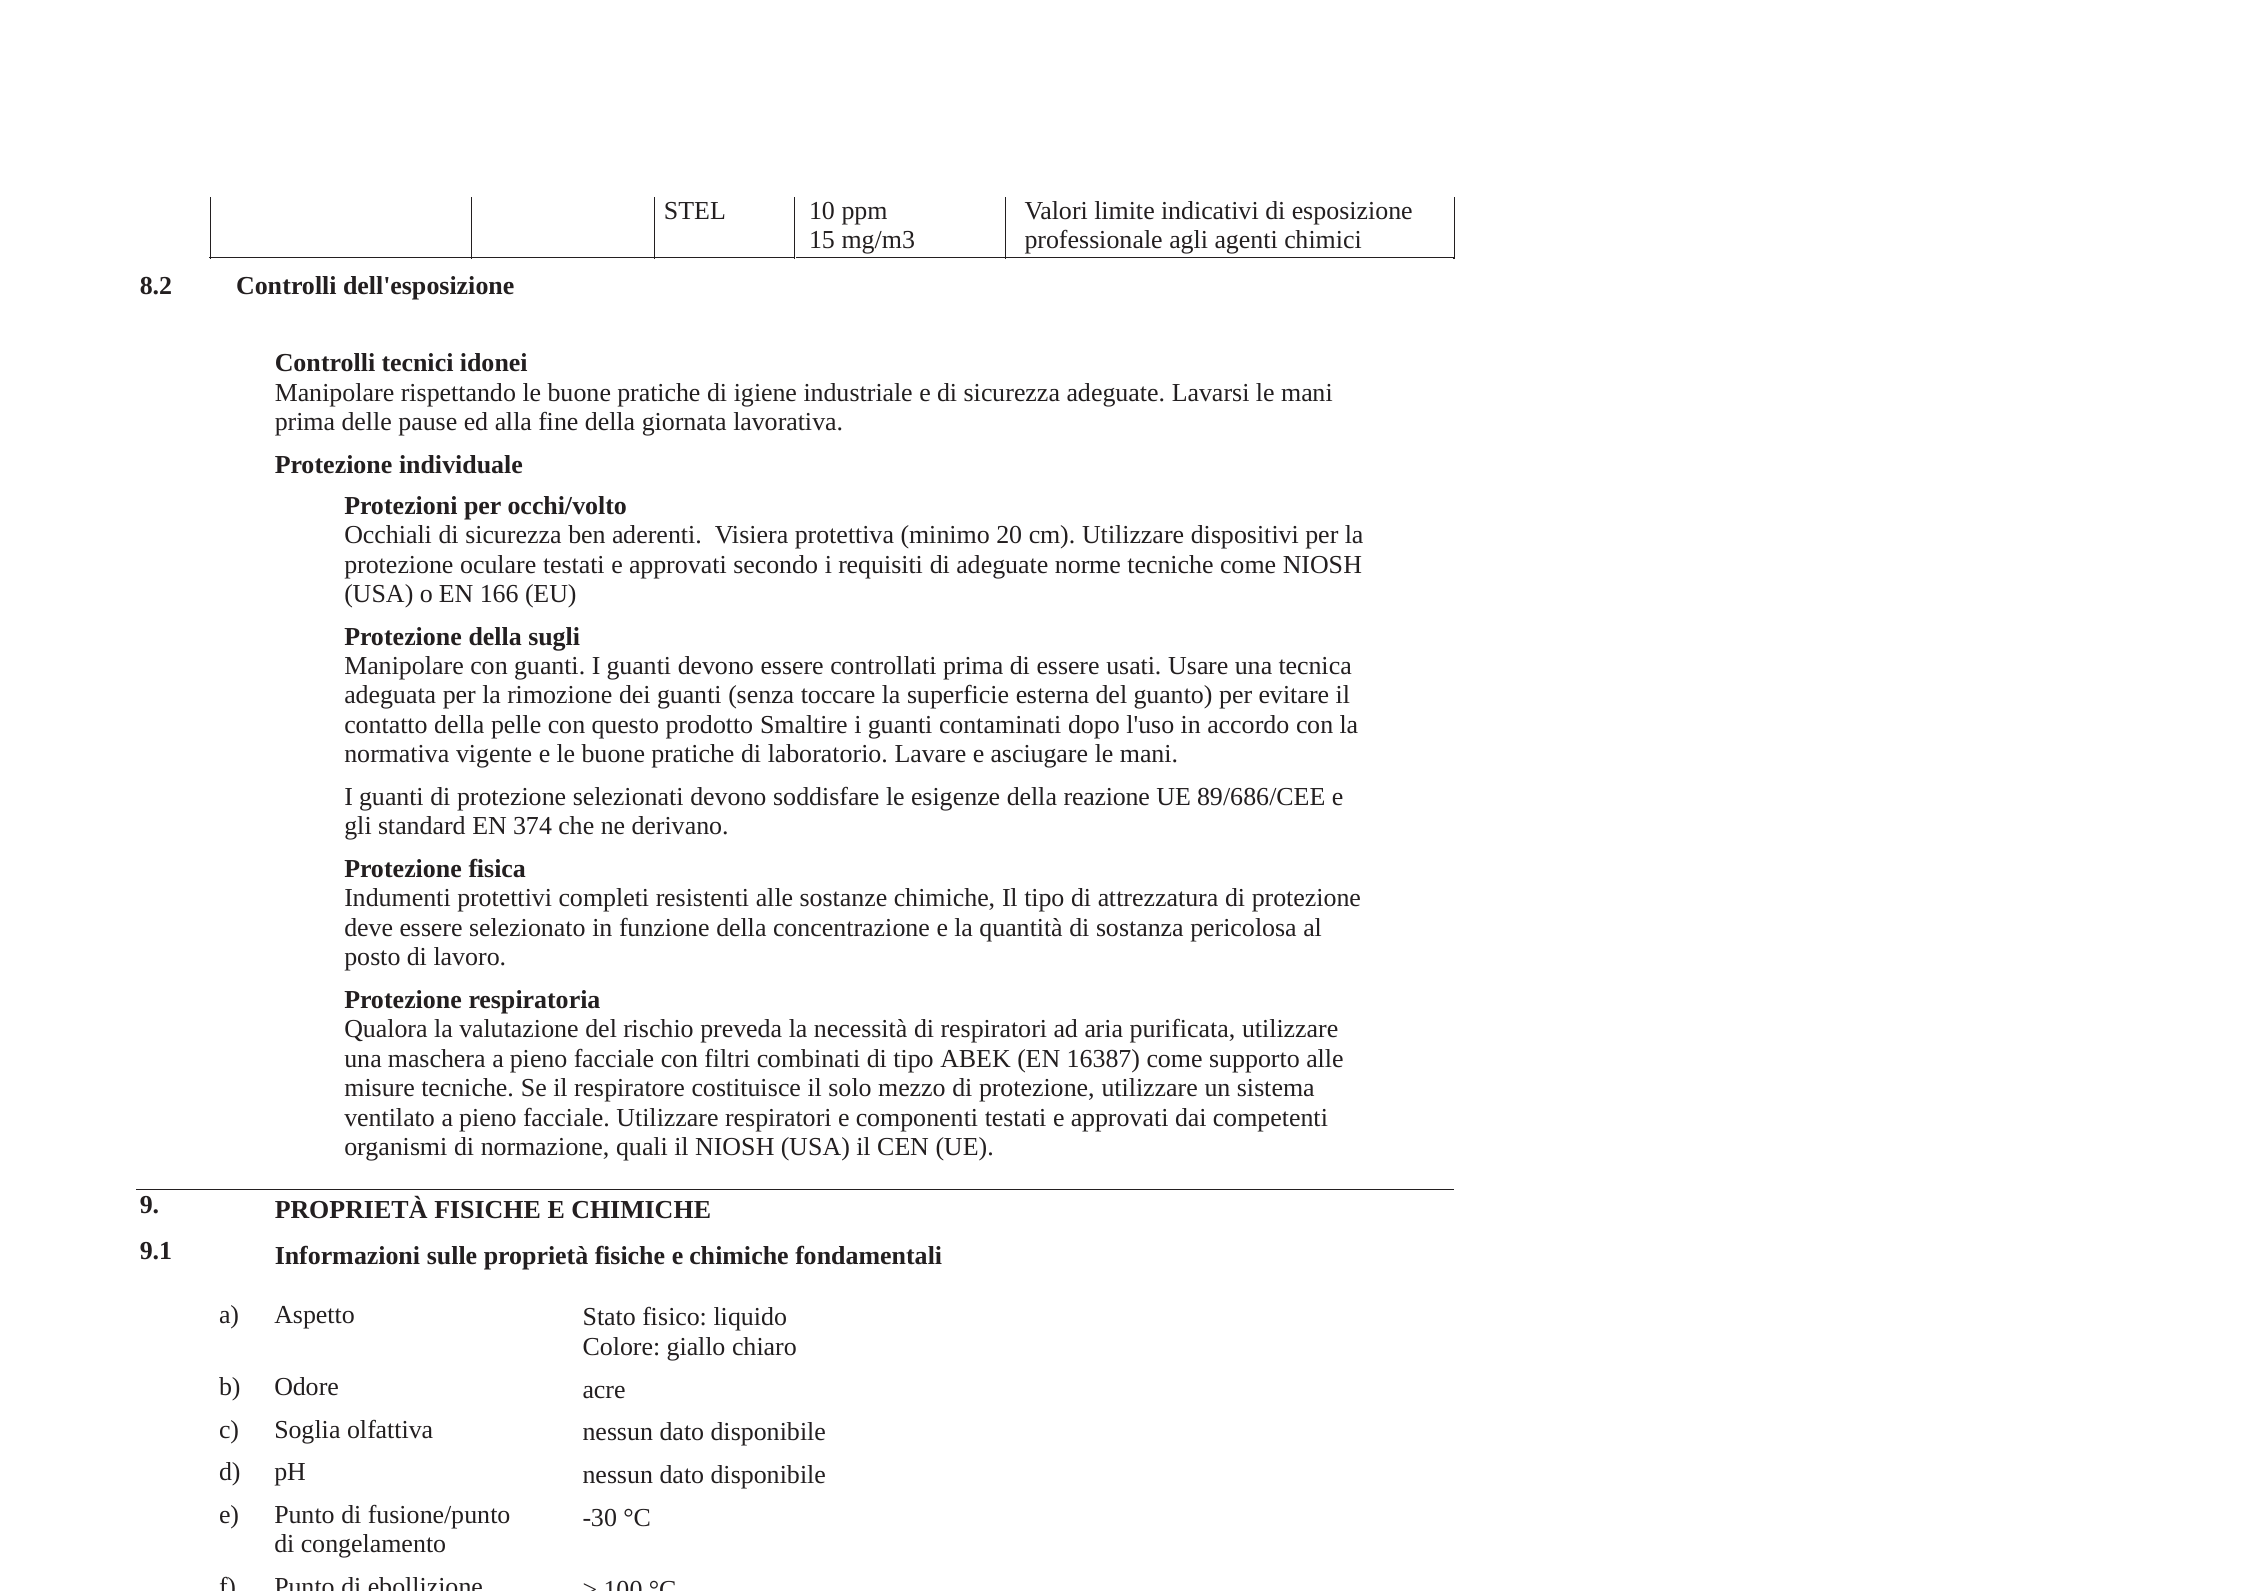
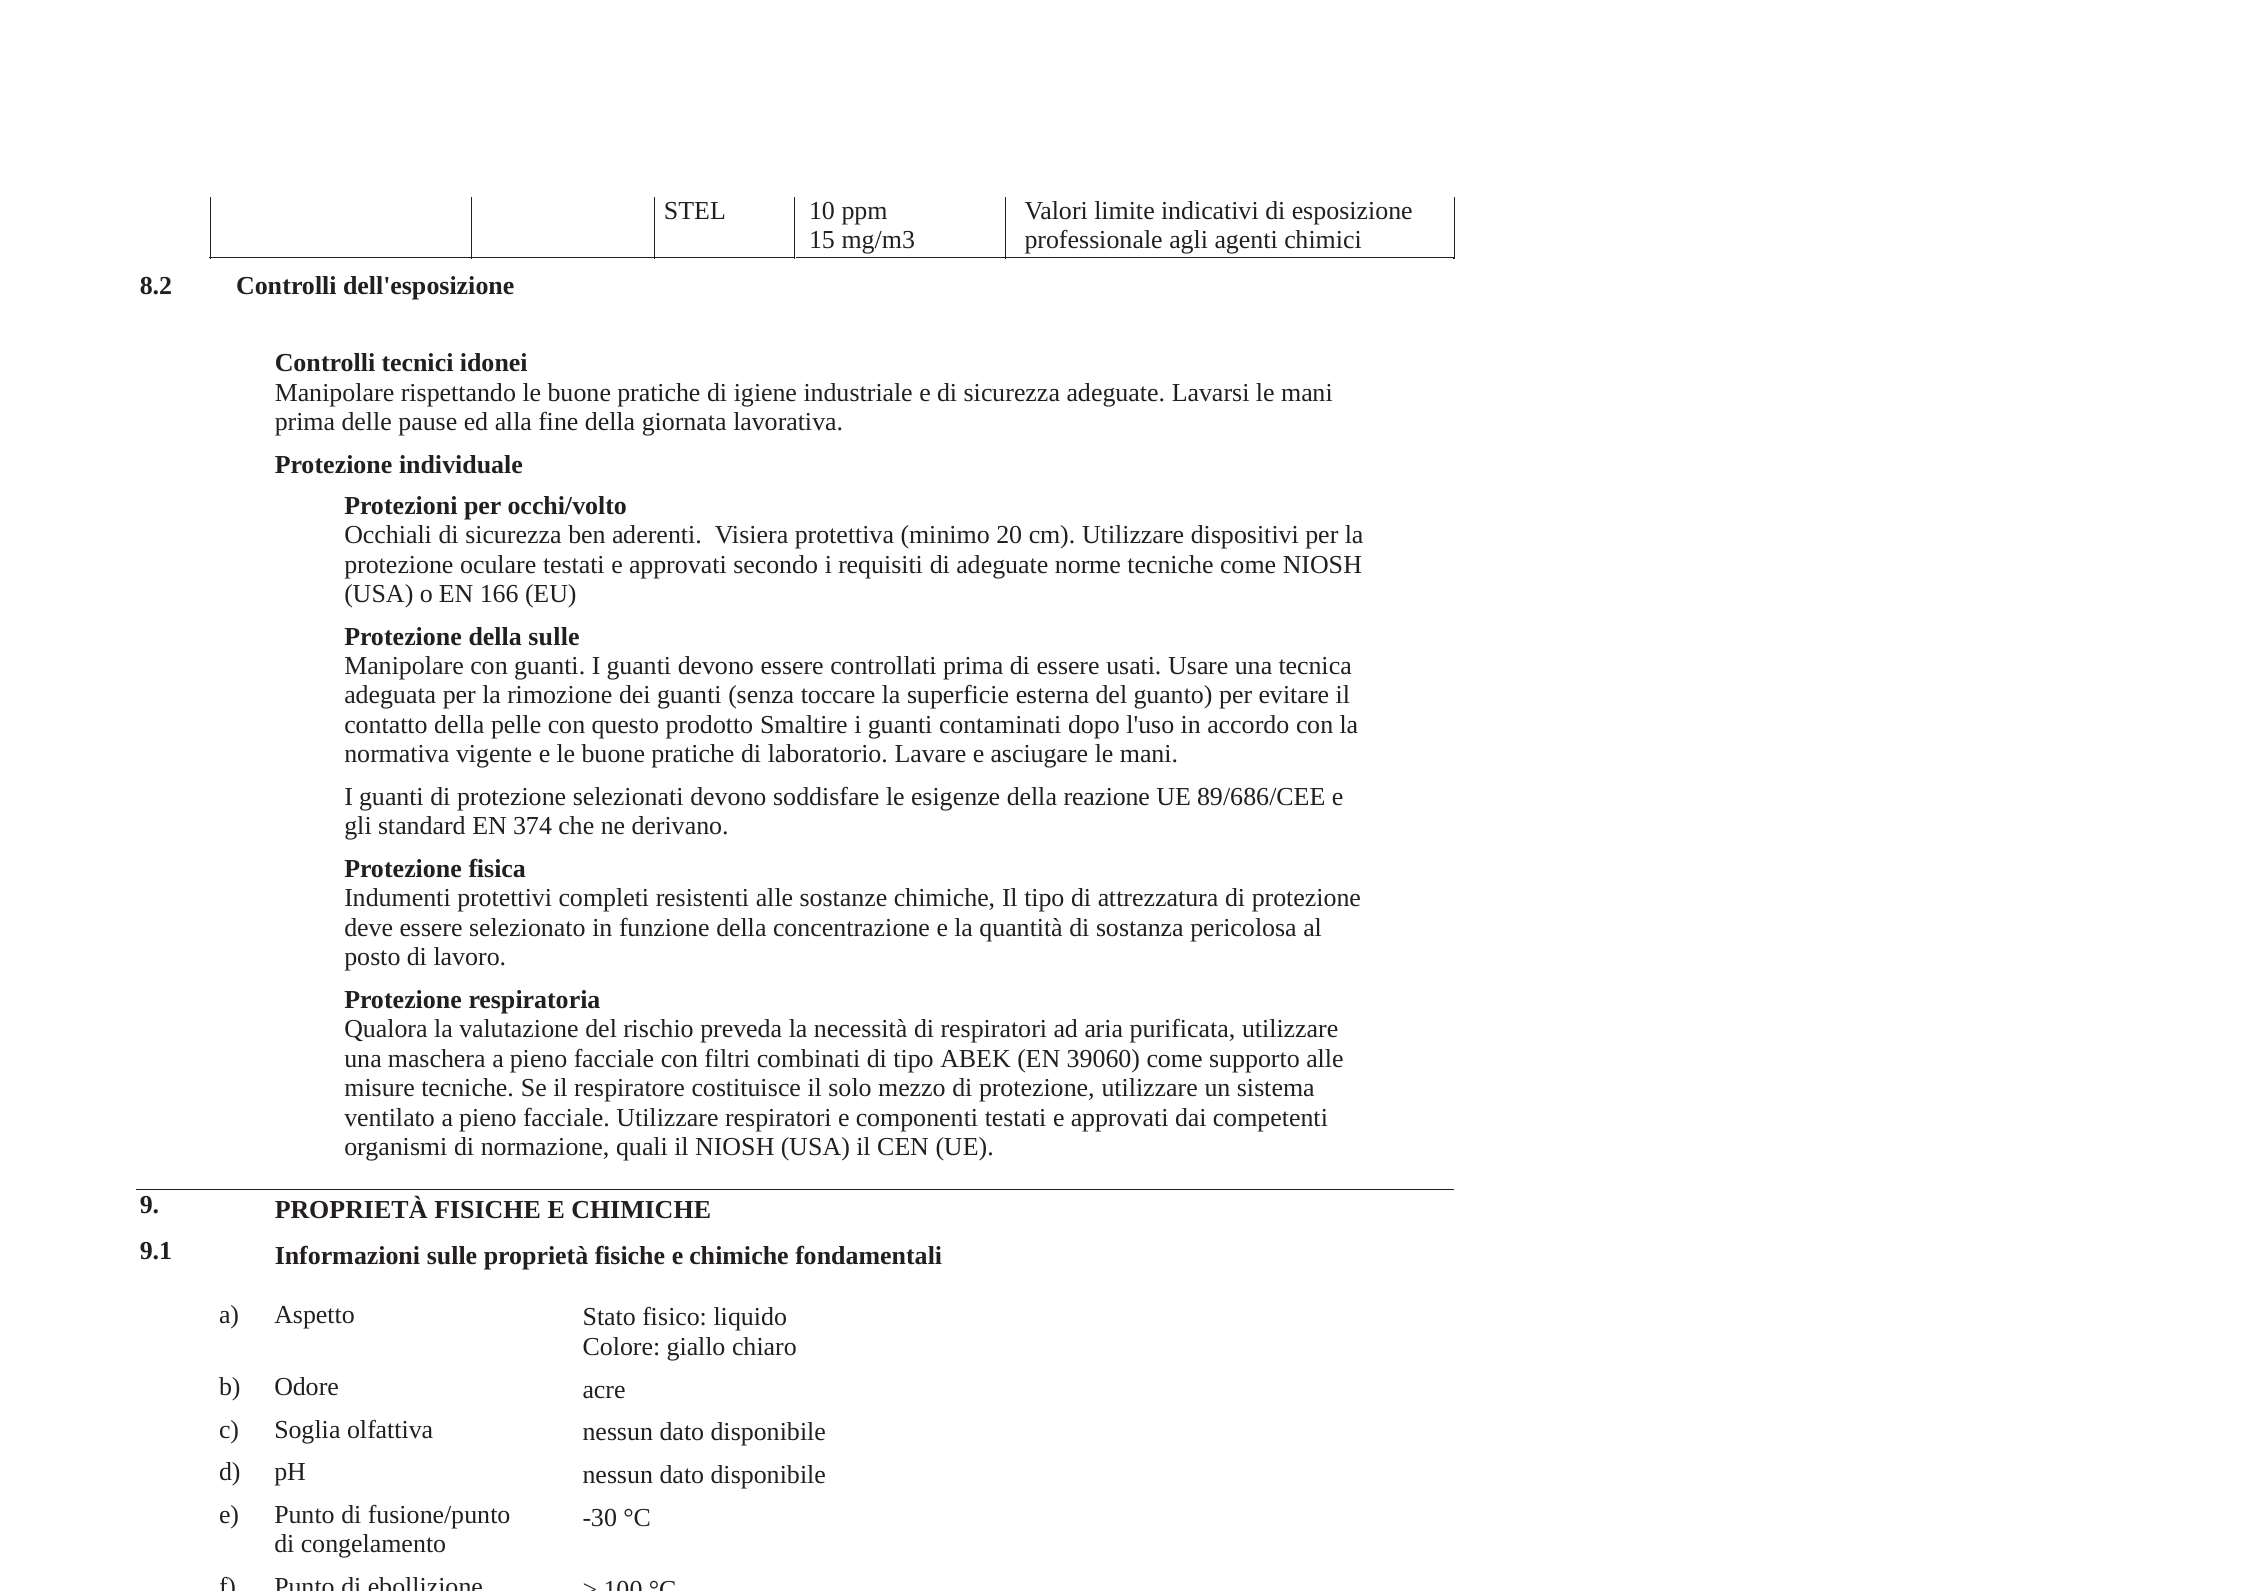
della sugli: sugli -> sulle
16387: 16387 -> 39060
